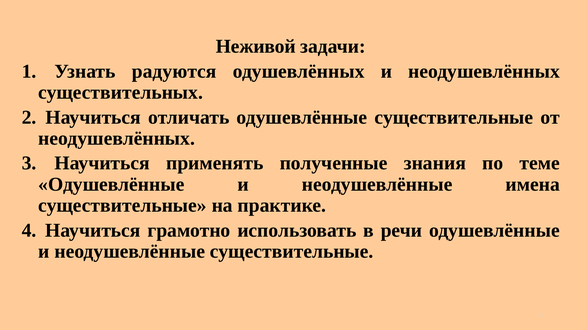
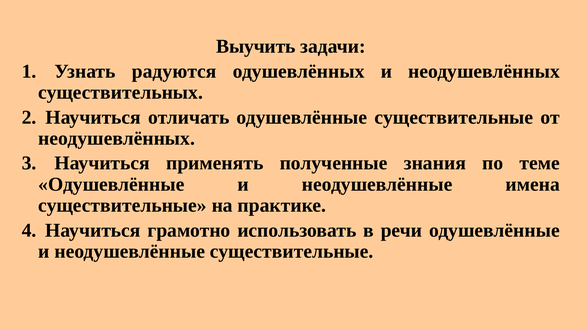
Неживой: Неживой -> Выучить
